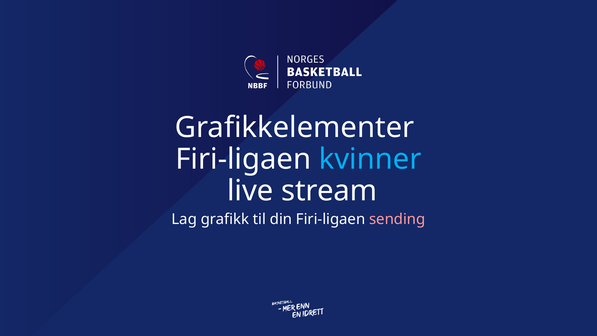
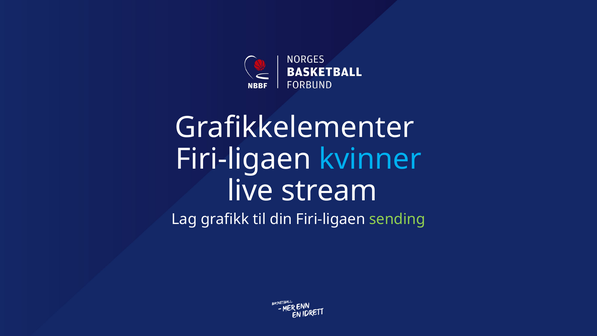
sending colour: pink -> light green
